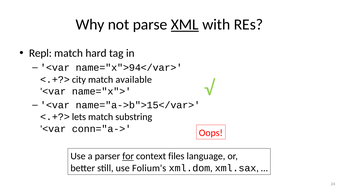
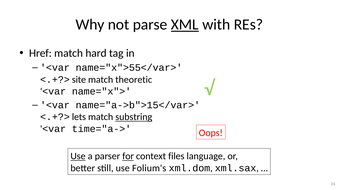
Repl: Repl -> Href
name="x">94</var>: name="x">94</var> -> name="x">55</var>
city: city -> site
available: available -> theoretic
substring underline: none -> present
conn="a->: conn="a-> -> time="a->
Use at (78, 157) underline: none -> present
